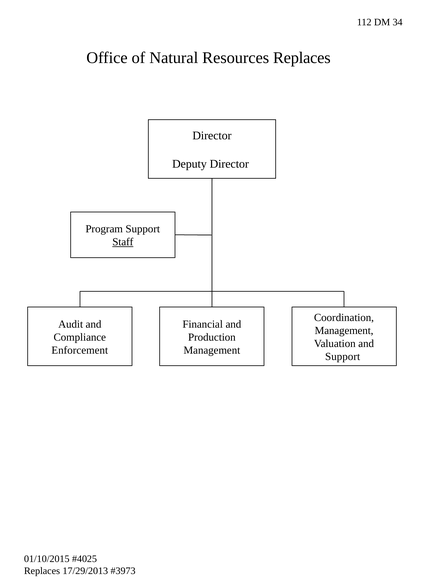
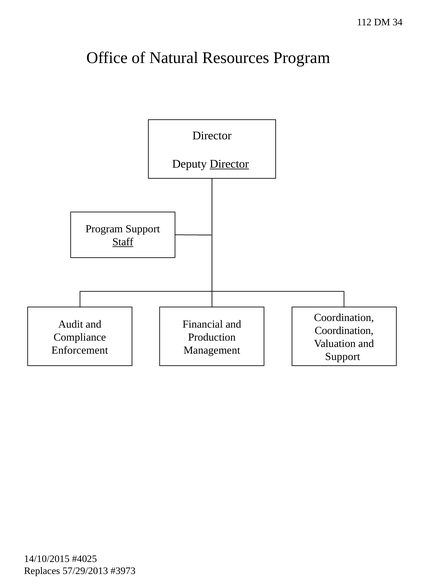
Resources Replaces: Replaces -> Program
Director at (229, 164) underline: none -> present
Management at (344, 331): Management -> Coordination
01/10/2015: 01/10/2015 -> 14/10/2015
17/29/2013: 17/29/2013 -> 57/29/2013
